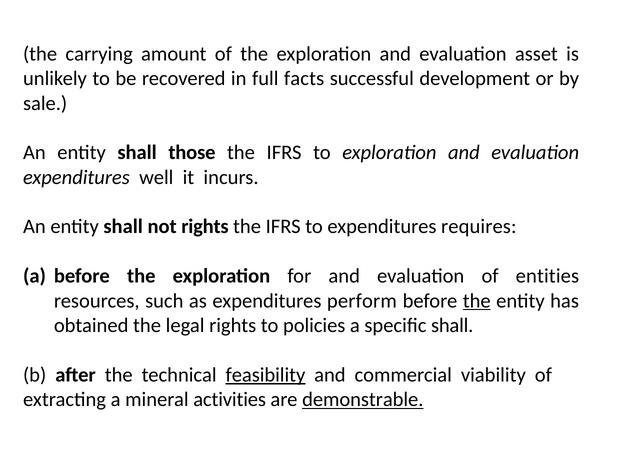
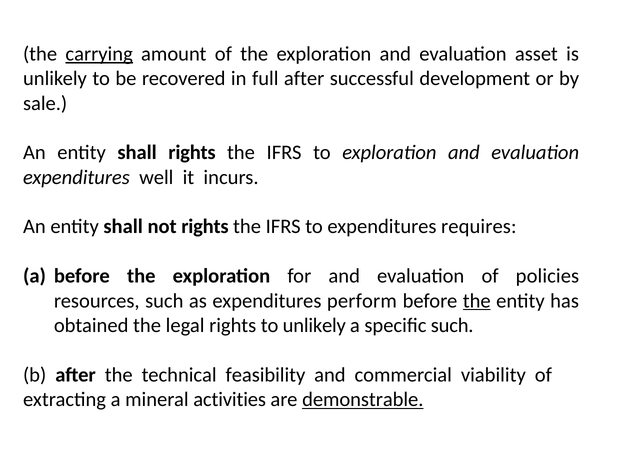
carrying underline: none -> present
full facts: facts -> after
shall those: those -> rights
entities: entities -> policies
to policies: policies -> unlikely
specific shall: shall -> such
feasibility underline: present -> none
